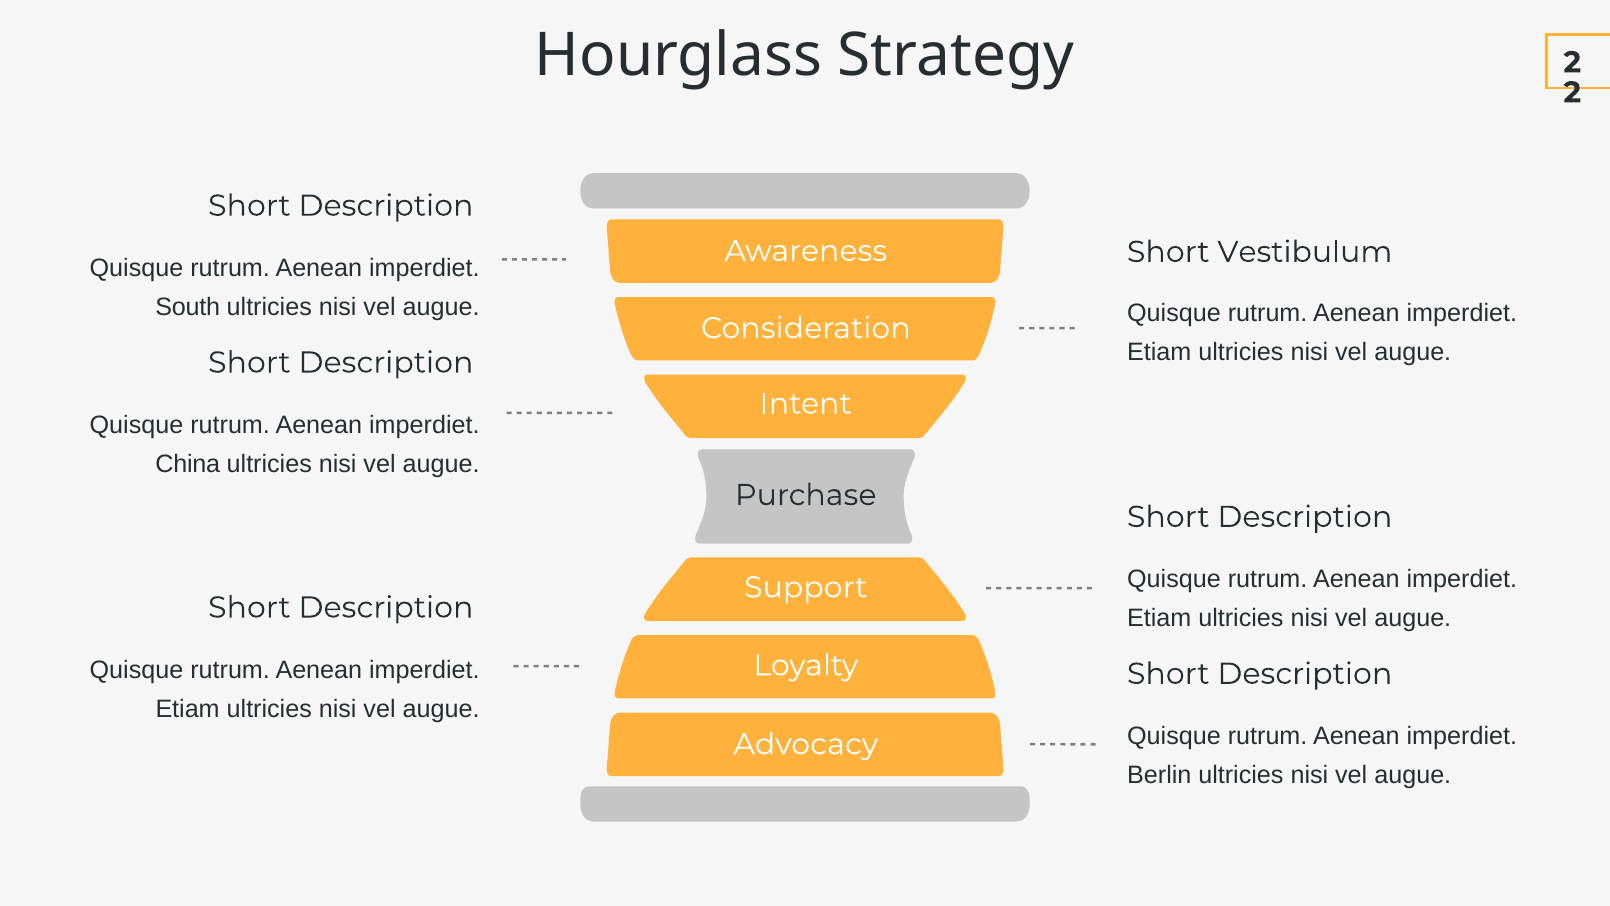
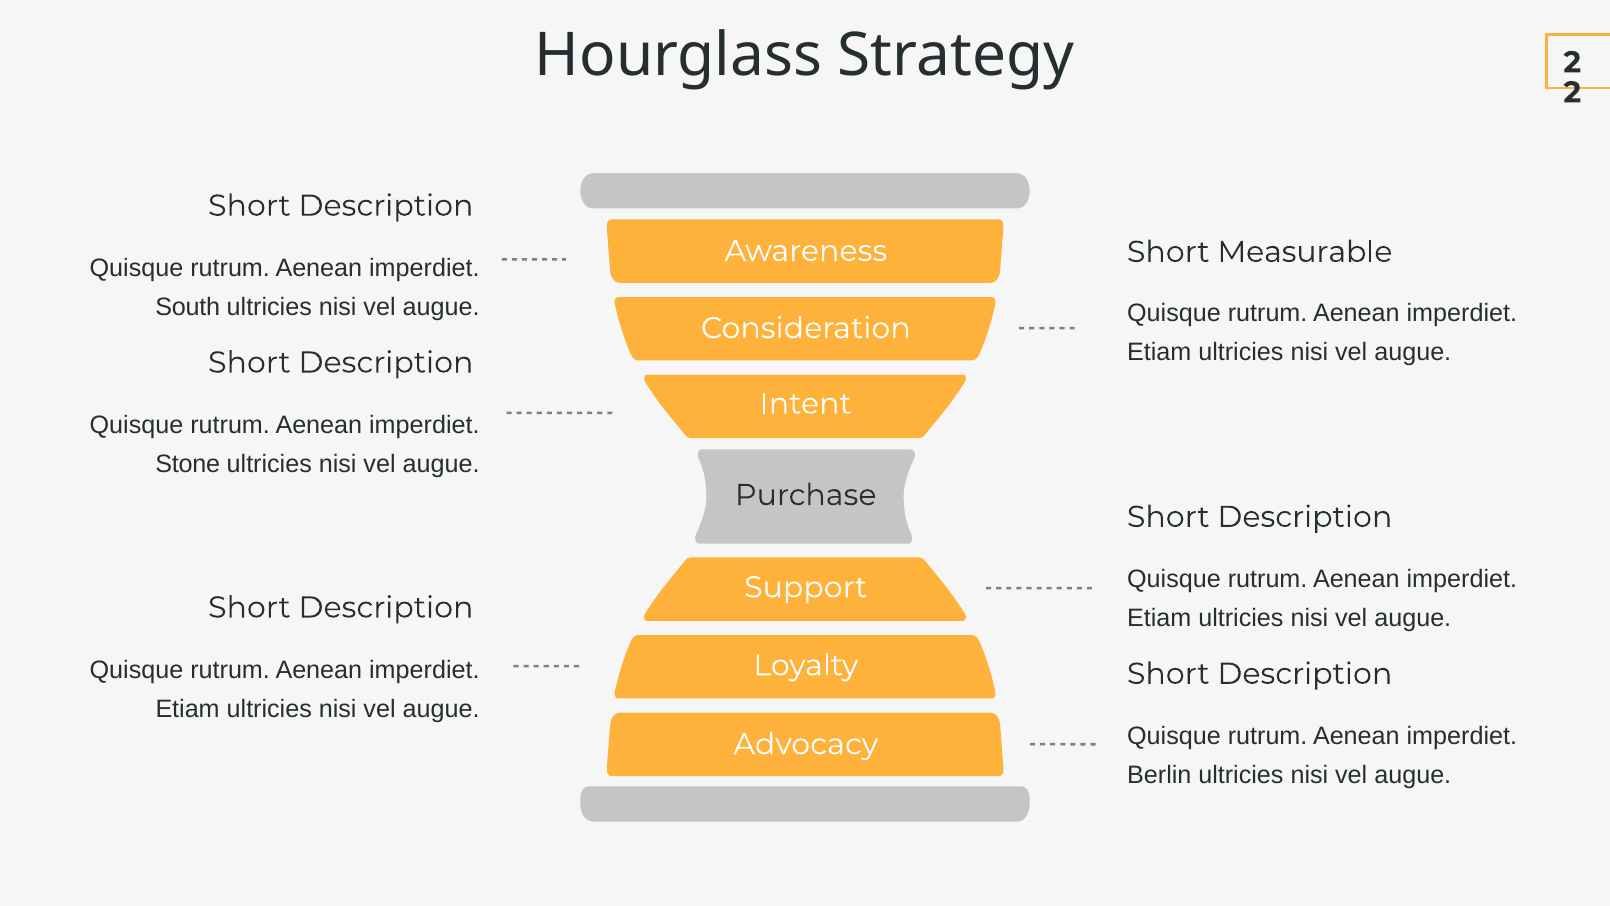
Vestibulum: Vestibulum -> Measurable
China: China -> Stone
